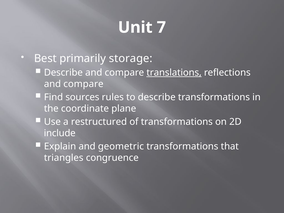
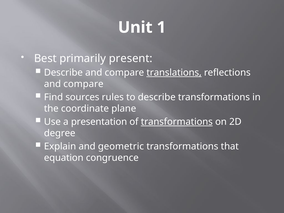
7: 7 -> 1
storage: storage -> present
restructured: restructured -> presentation
transformations at (177, 122) underline: none -> present
include: include -> degree
triangles: triangles -> equation
